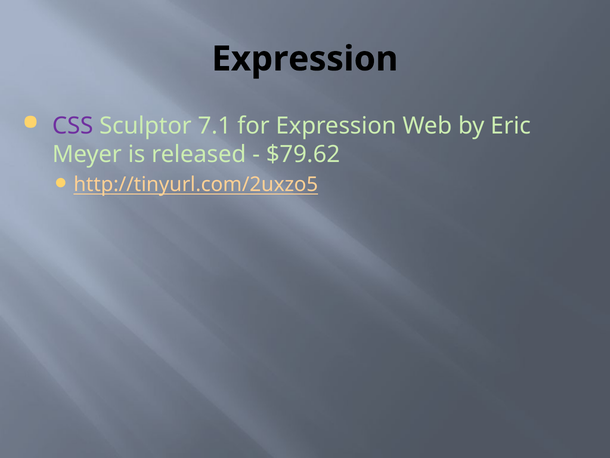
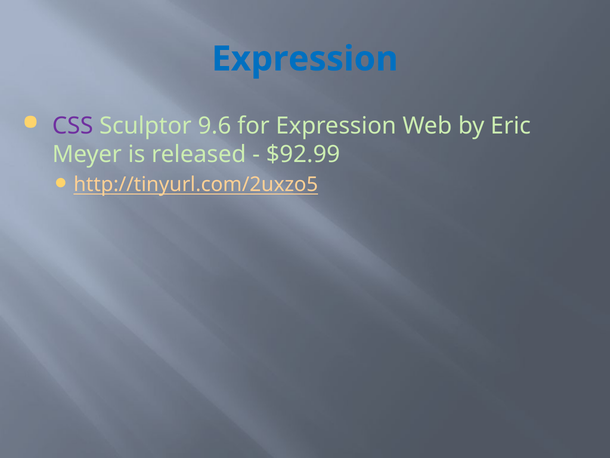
Expression at (305, 59) colour: black -> blue
7.1: 7.1 -> 9.6
$79.62: $79.62 -> $92.99
